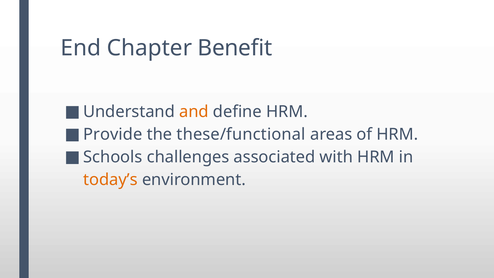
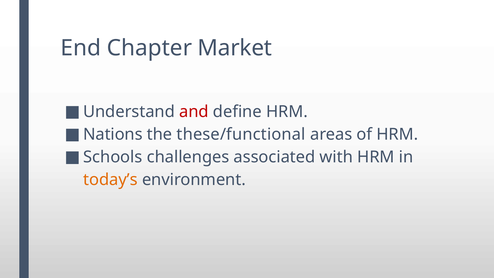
Benefit: Benefit -> Market
and colour: orange -> red
Provide: Provide -> Nations
